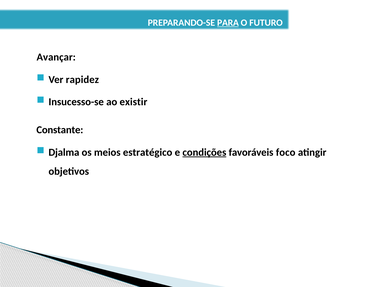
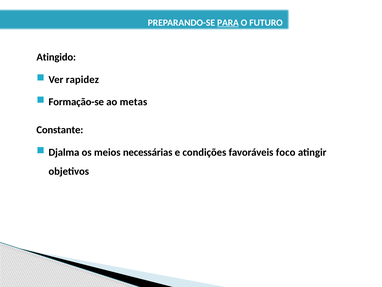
Avançar: Avançar -> Atingido
Insucesso-se: Insucesso-se -> Formação-se
existir: existir -> metas
estratégico: estratégico -> necessárias
condições underline: present -> none
